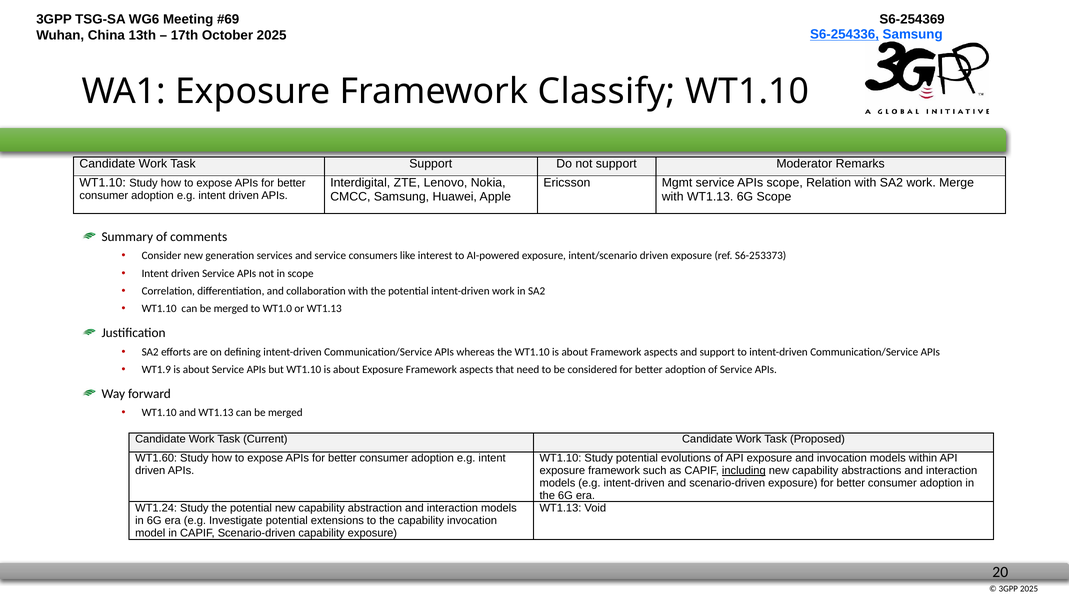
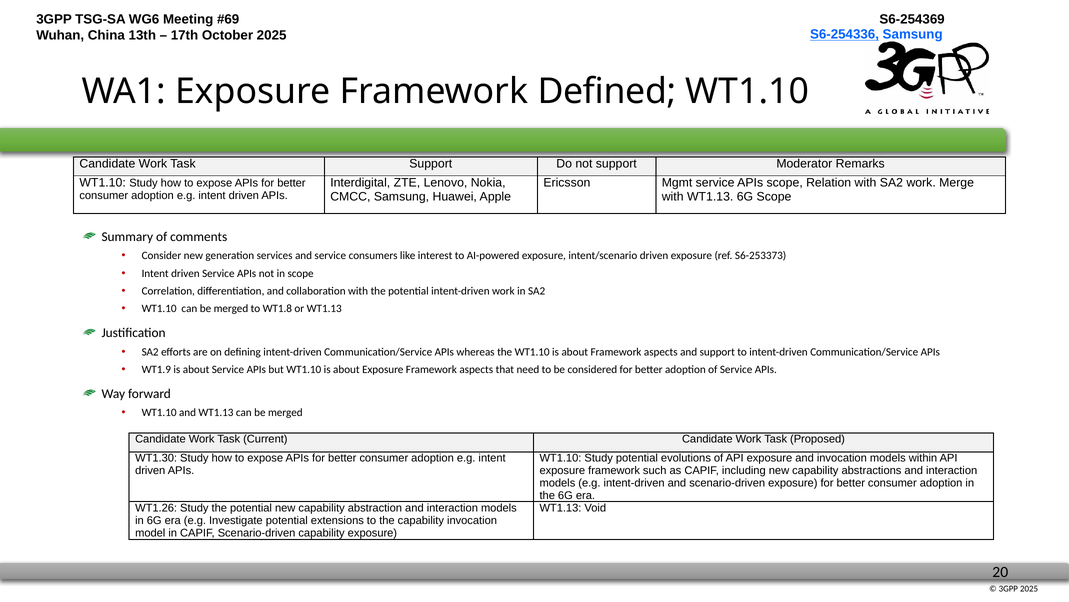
Classify: Classify -> Defined
WT1.0: WT1.0 -> WT1.8
WT1.60: WT1.60 -> WT1.30
including underline: present -> none
WT1.24: WT1.24 -> WT1.26
